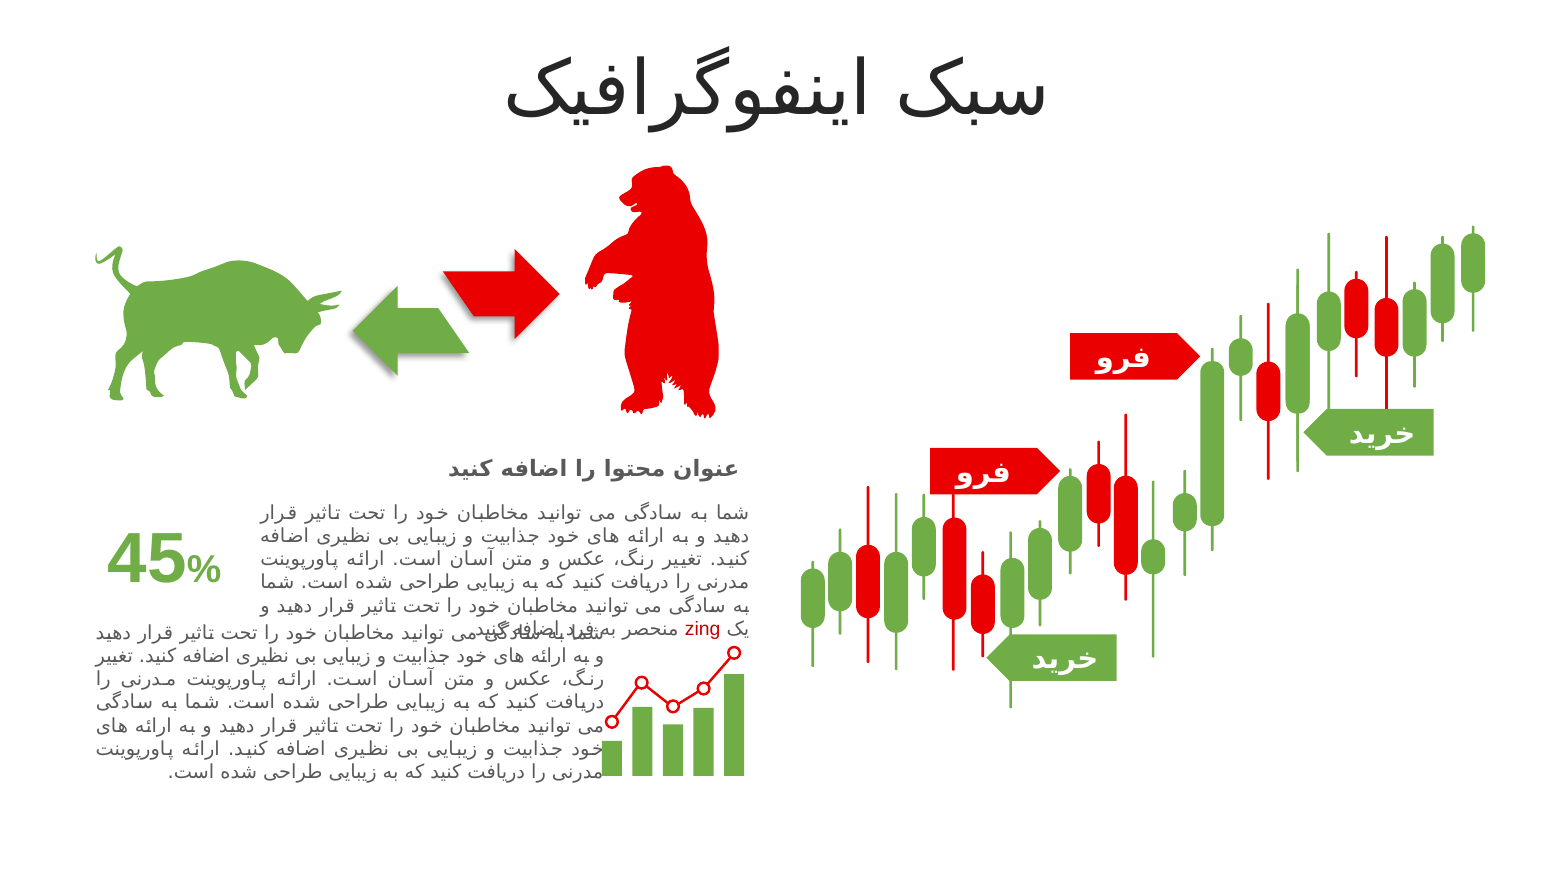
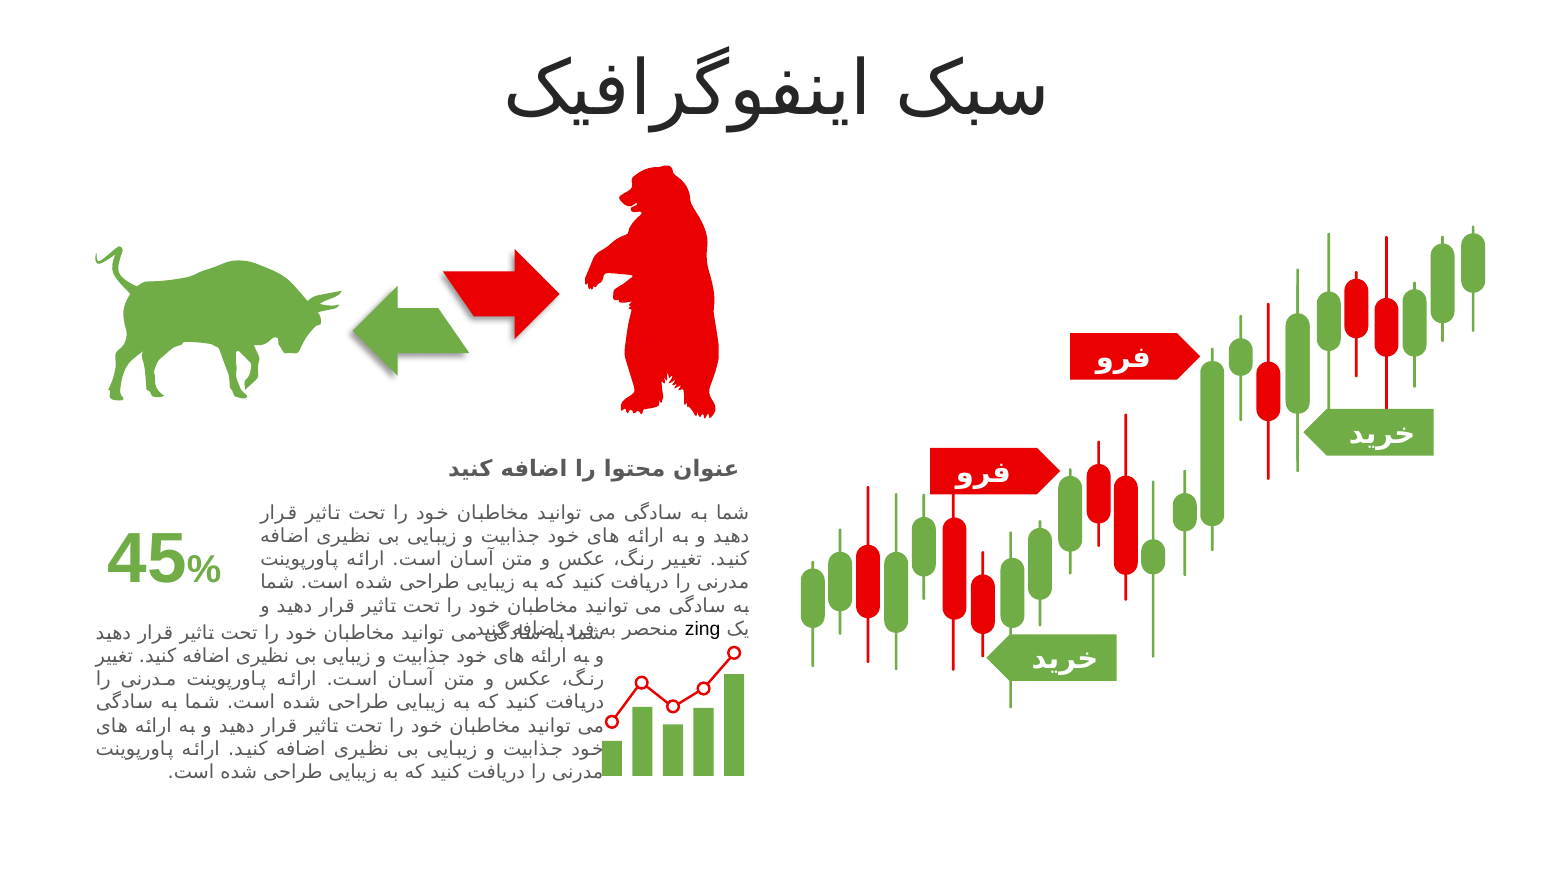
zing colour: red -> black
